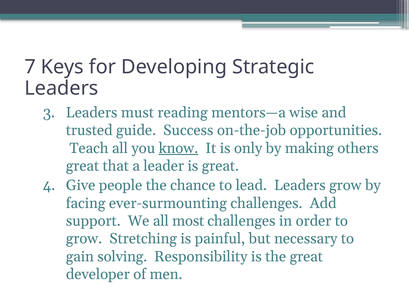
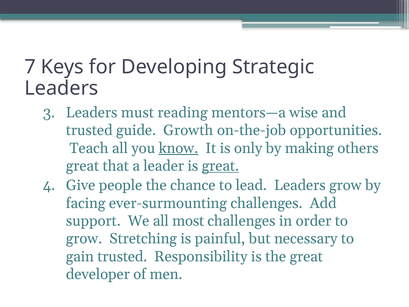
Success: Success -> Growth
great at (220, 166) underline: none -> present
gain solving: solving -> trusted
